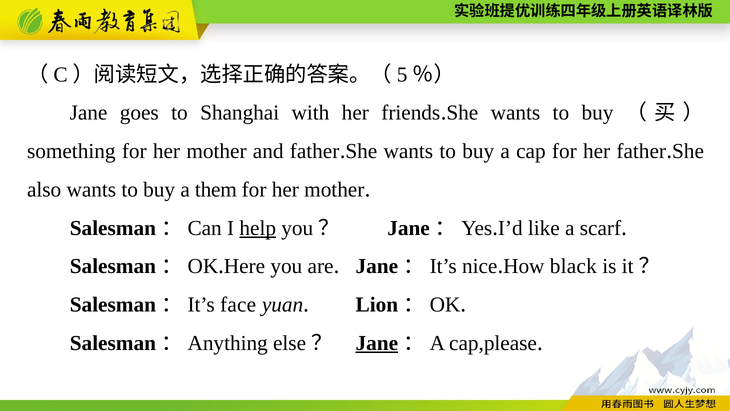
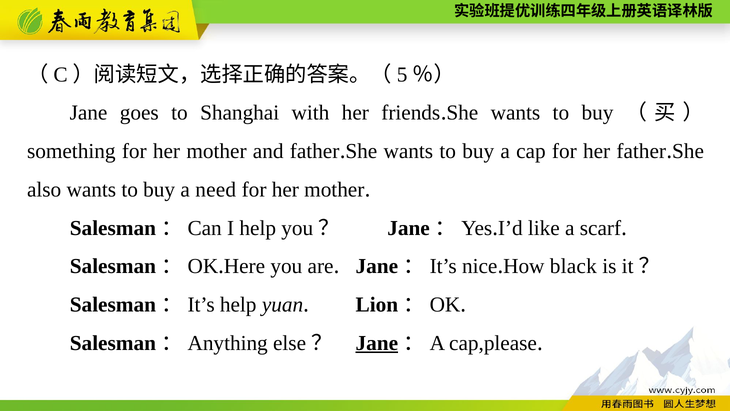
them: them -> need
help at (258, 228) underline: present -> none
face at (238, 305): face -> help
